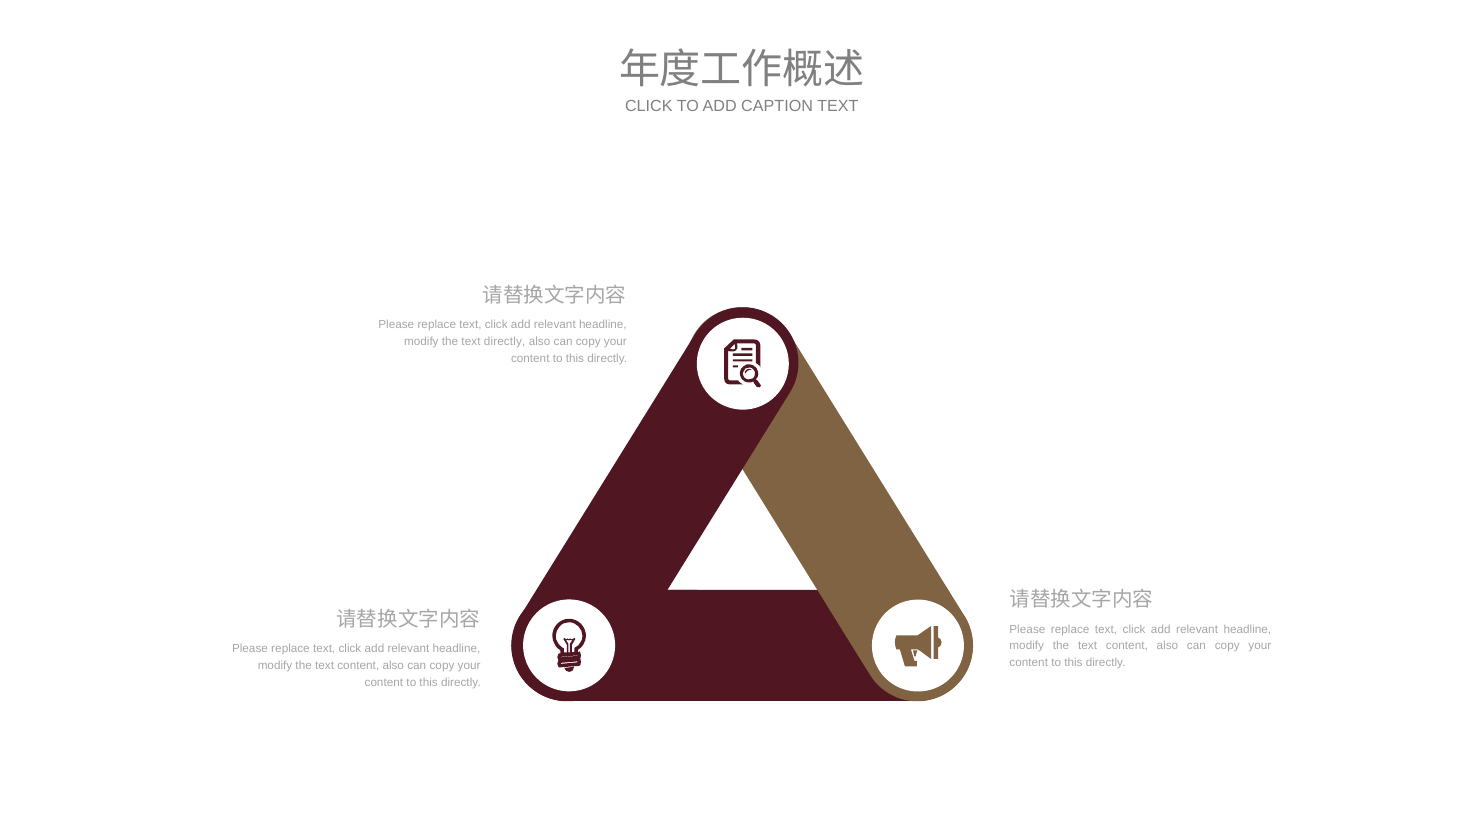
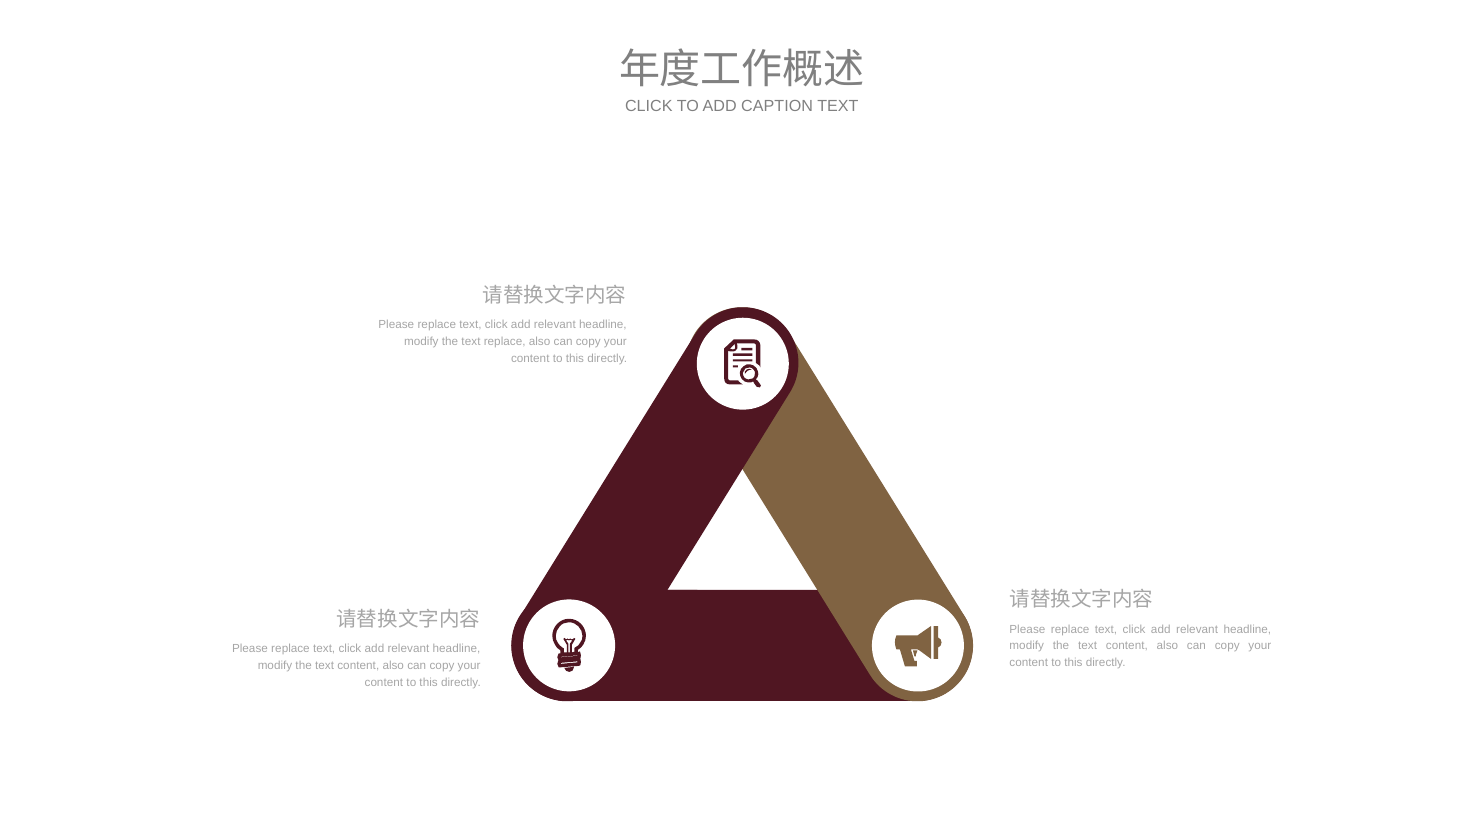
text directly: directly -> replace
